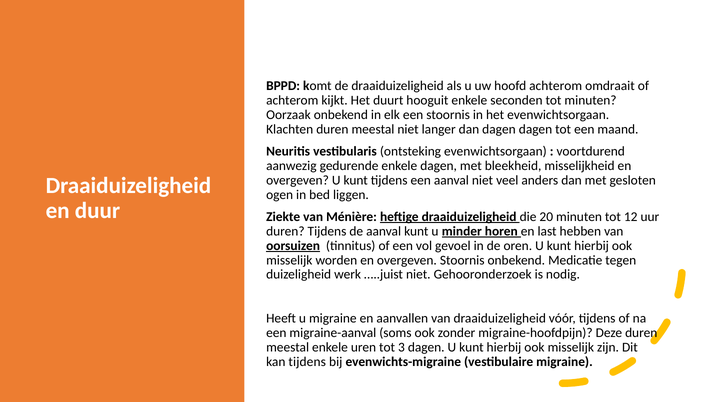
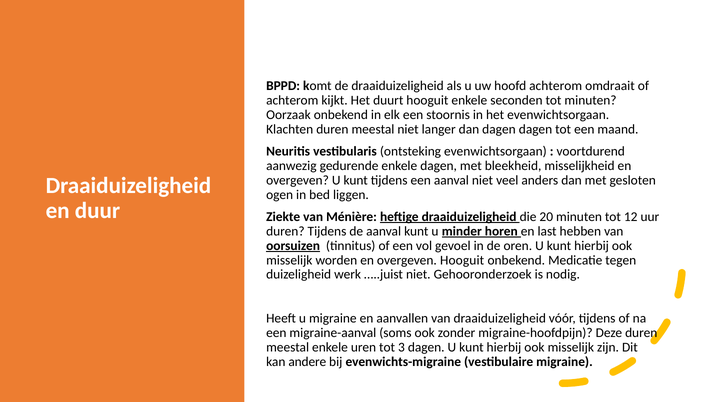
overgeven Stoornis: Stoornis -> Hooguit
kan tijdens: tijdens -> andere
